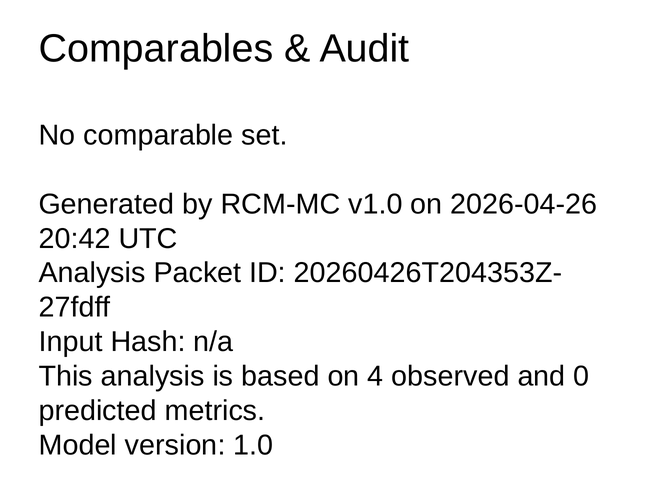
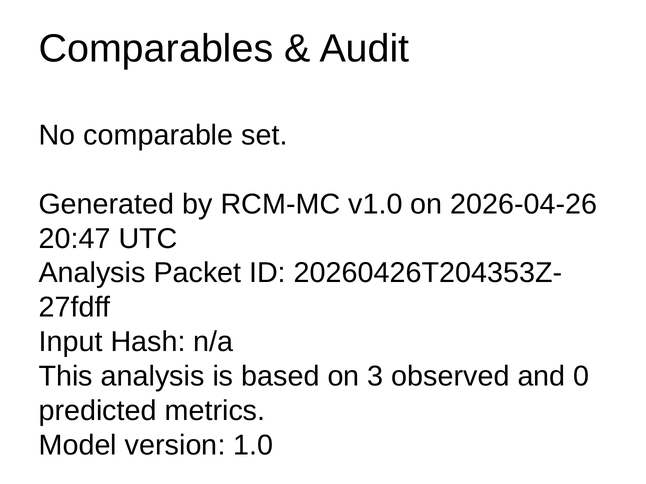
20:42: 20:42 -> 20:47
4: 4 -> 3
